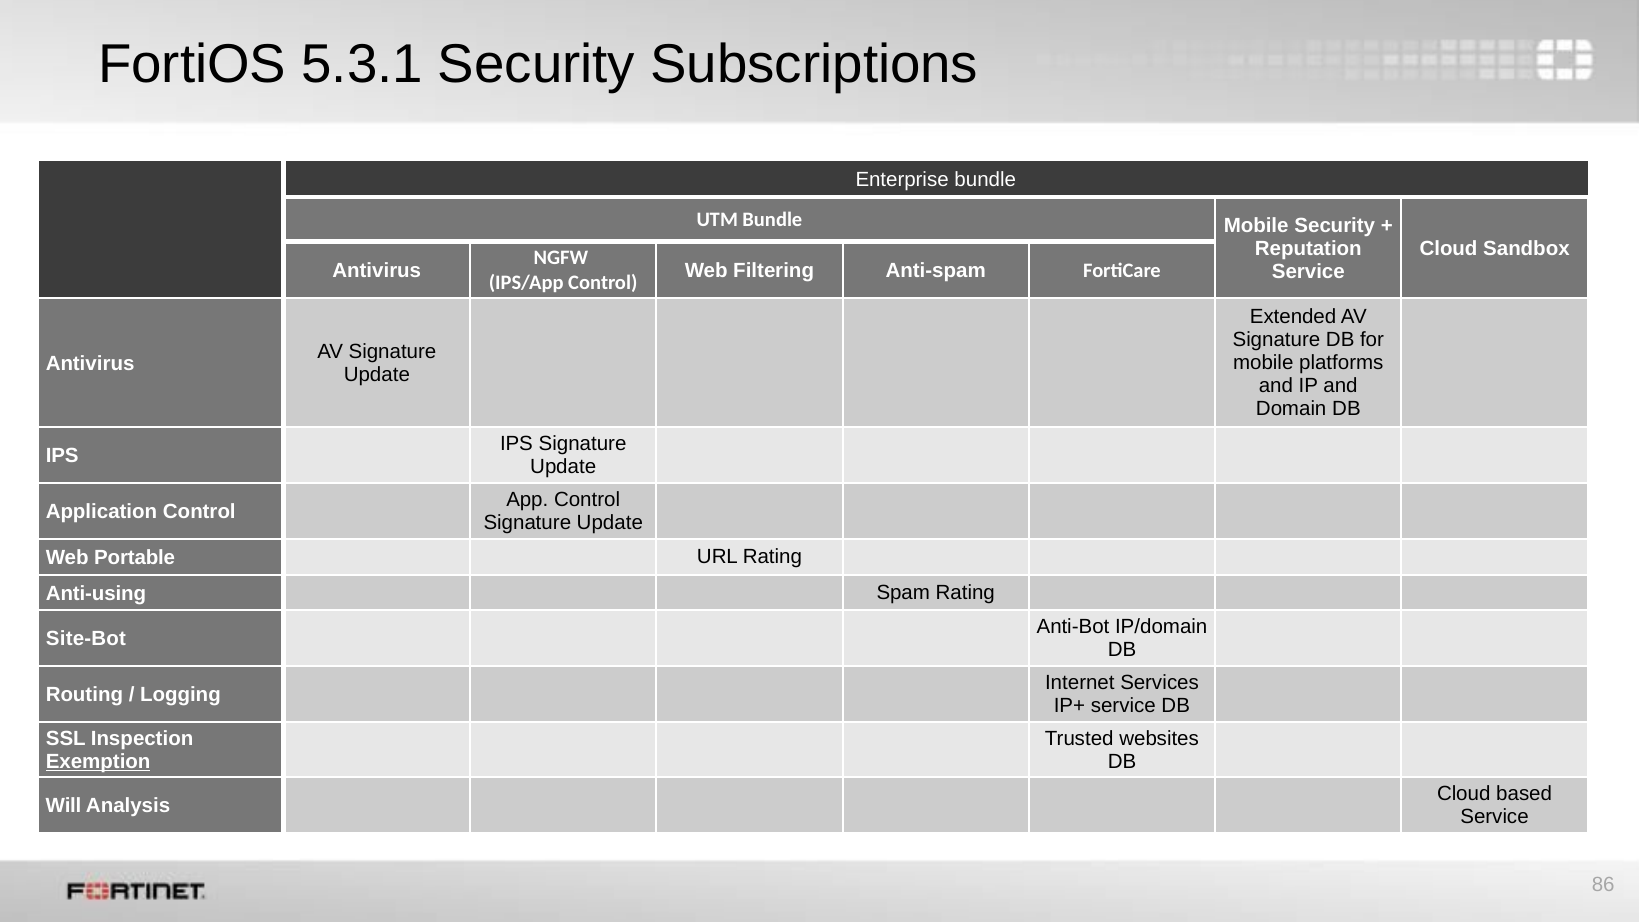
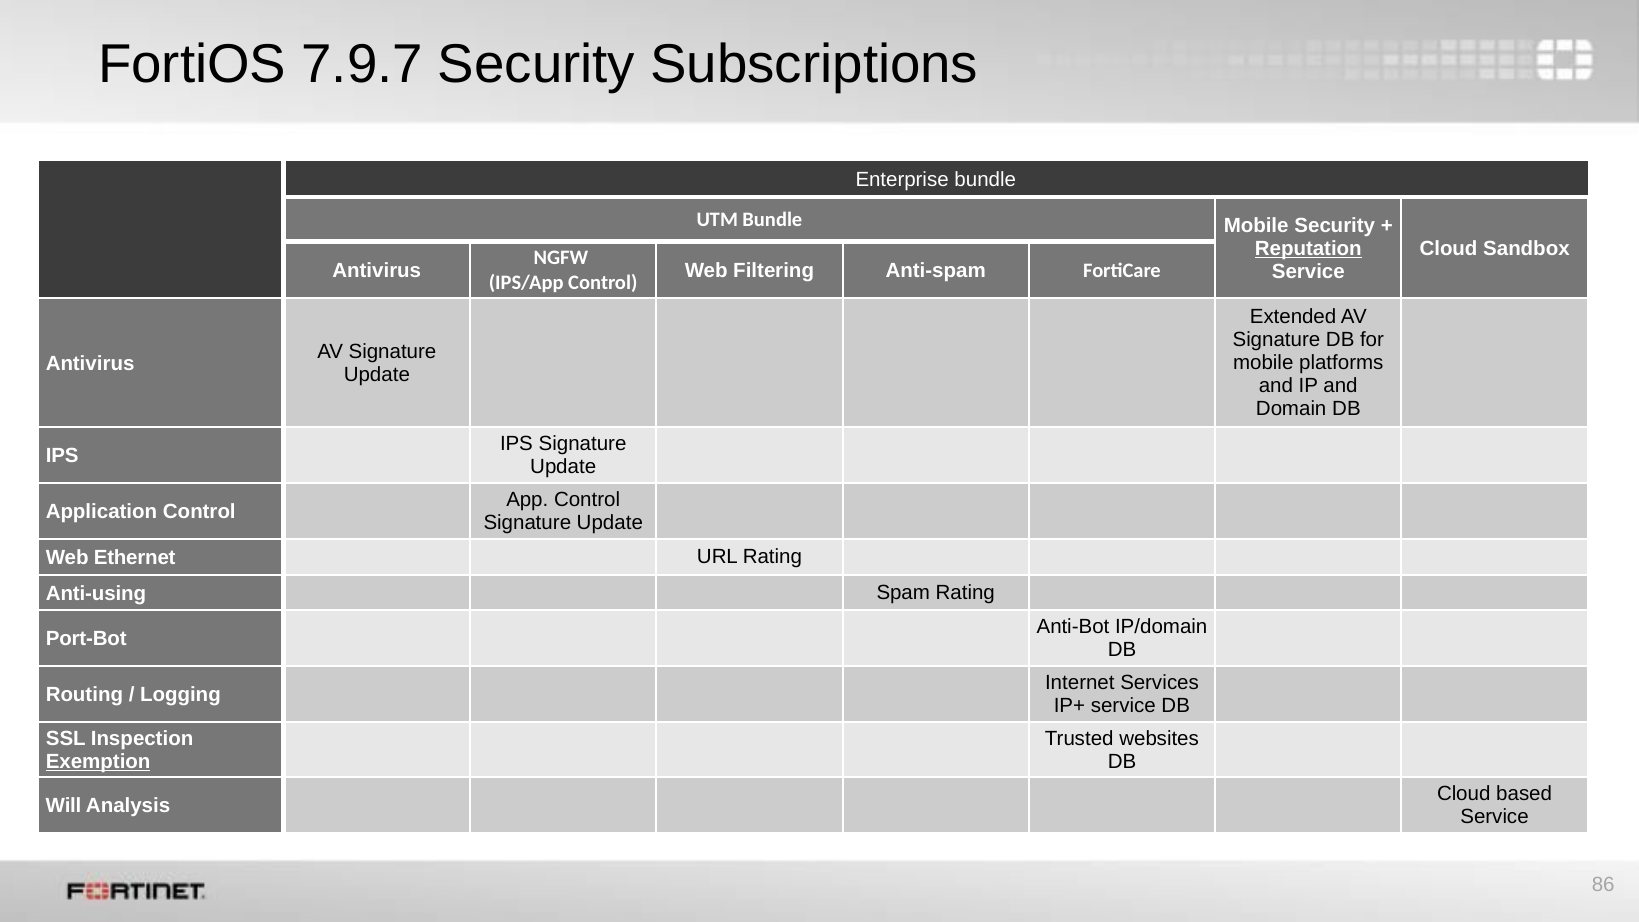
5.3.1: 5.3.1 -> 7.9.7
Reputation underline: none -> present
Portable: Portable -> Ethernet
Site-Bot: Site-Bot -> Port-Bot
